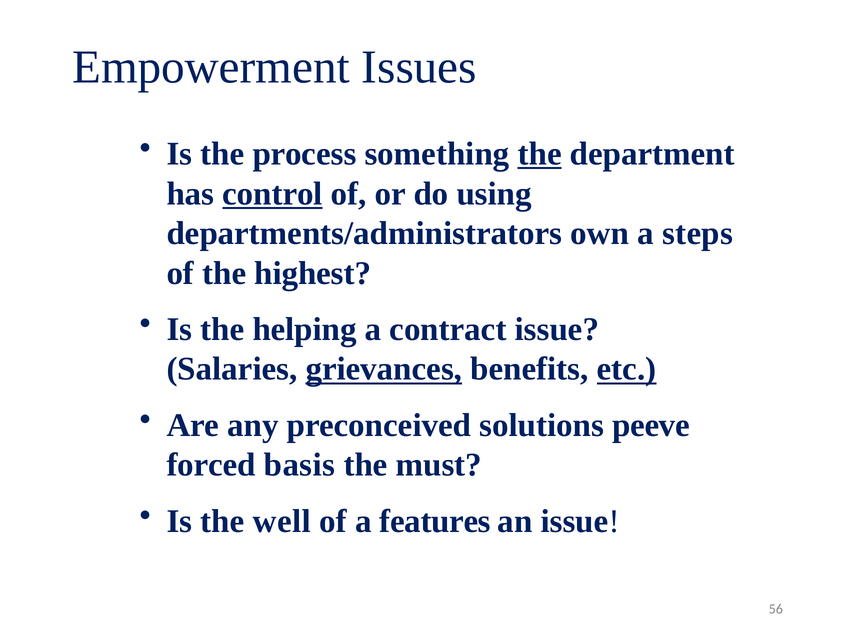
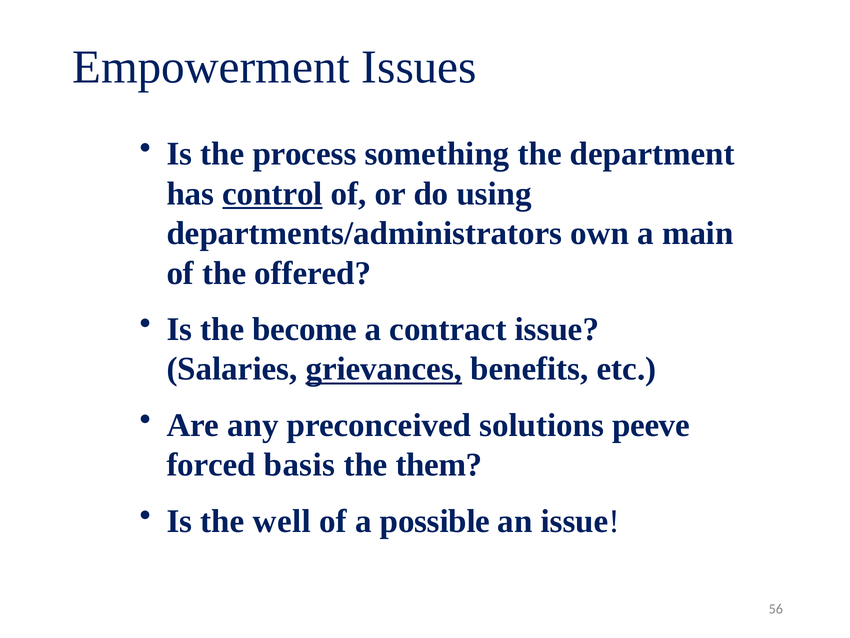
the at (540, 154) underline: present -> none
steps: steps -> main
highest: highest -> offered
helping: helping -> become
etc underline: present -> none
must: must -> them
features: features -> possible
